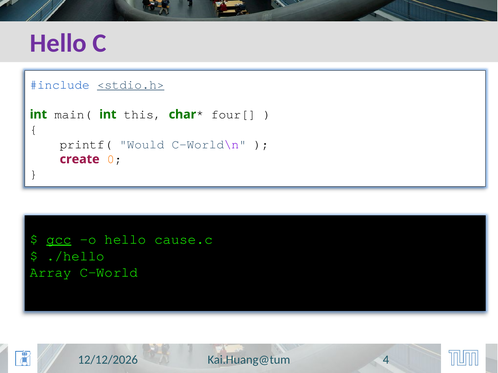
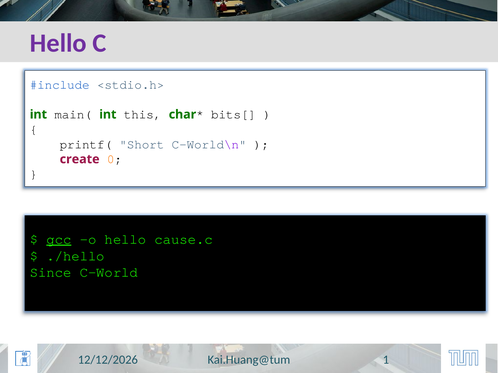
<stdio.h> underline: present -> none
four[: four[ -> bits[
Would: Would -> Short
Array: Array -> Since
4: 4 -> 1
